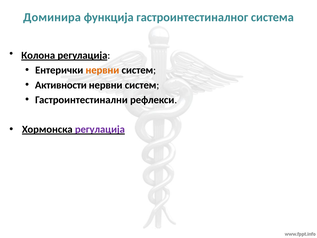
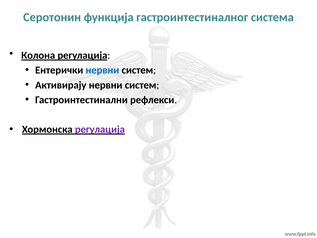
Доминира: Доминира -> Серотонин
нервни at (102, 70) colour: orange -> blue
Активности: Активности -> Активирају
